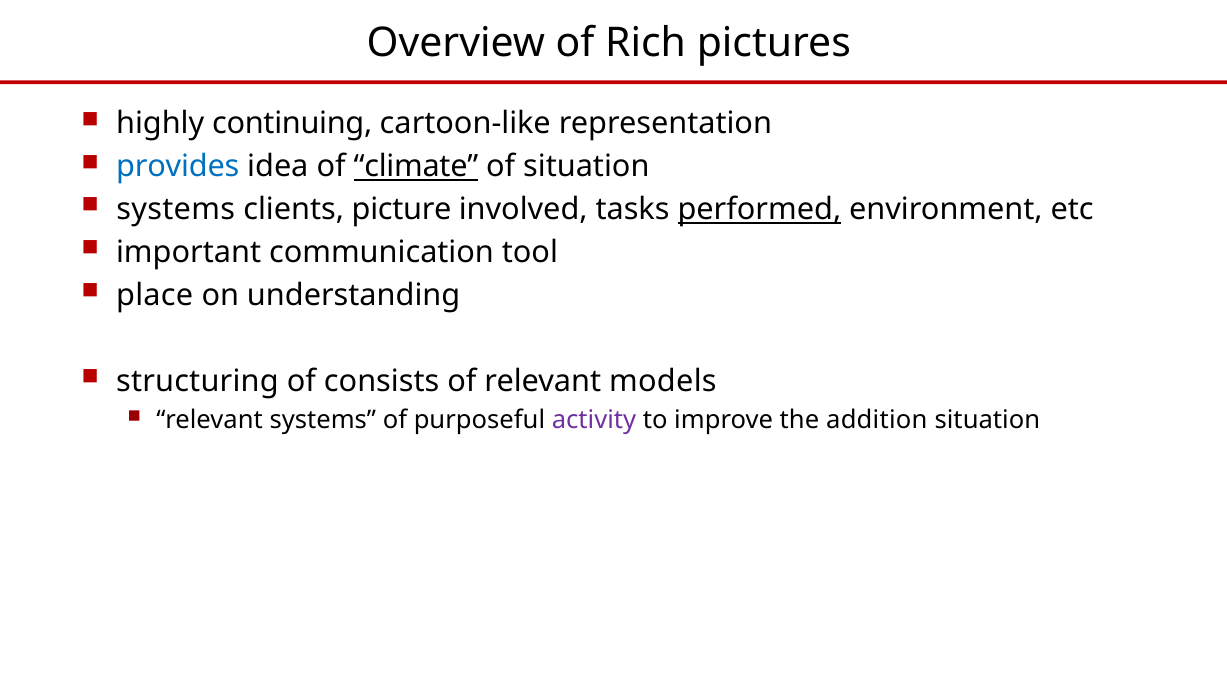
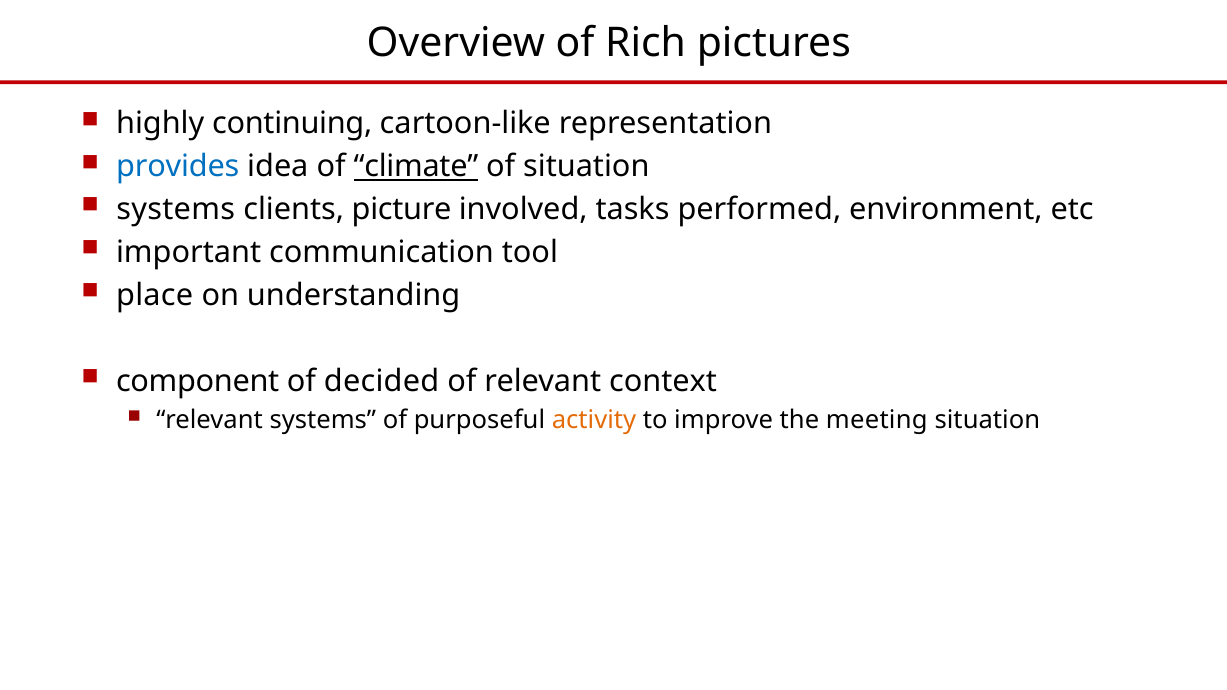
performed underline: present -> none
structuring: structuring -> component
consists: consists -> decided
models: models -> context
activity colour: purple -> orange
addition: addition -> meeting
